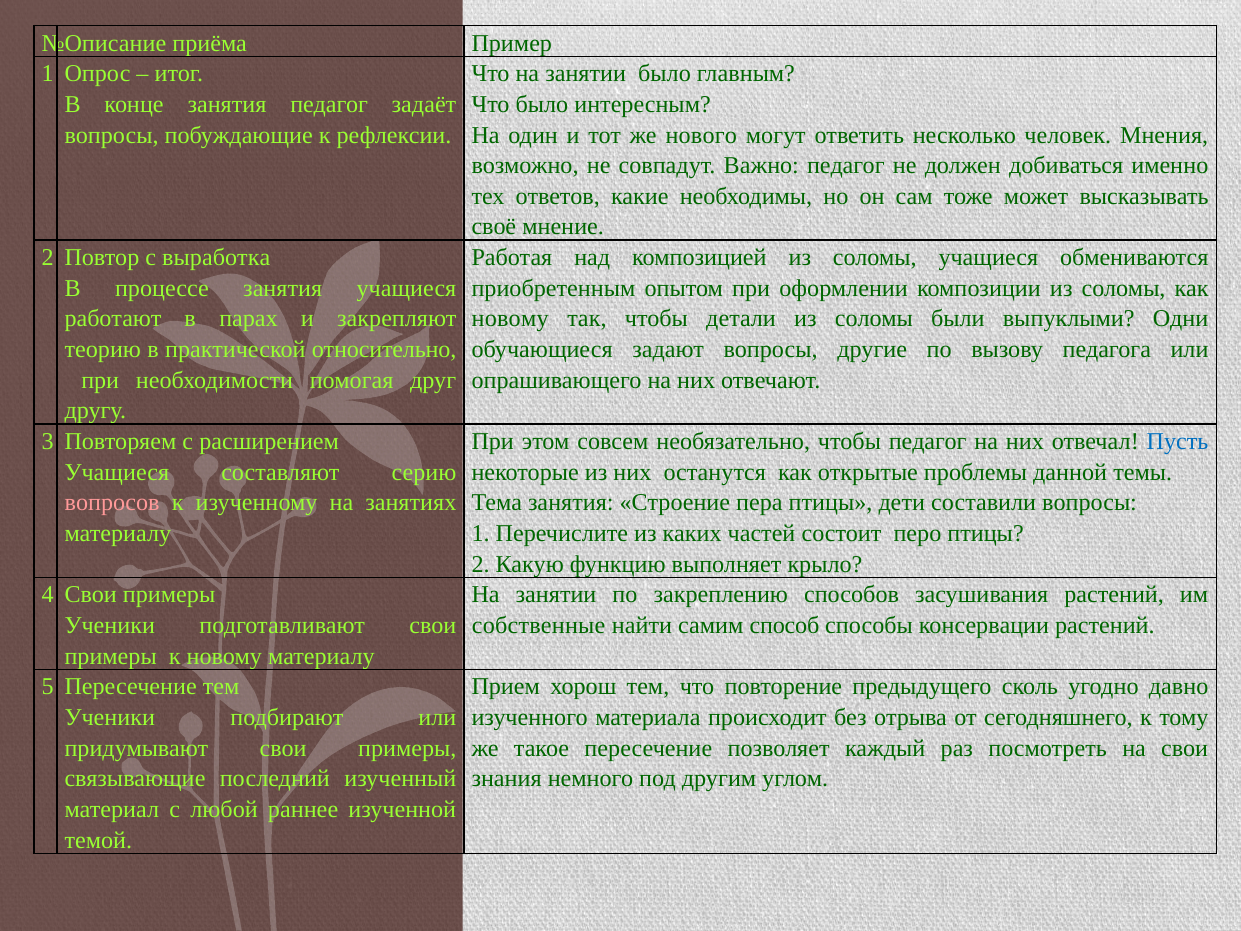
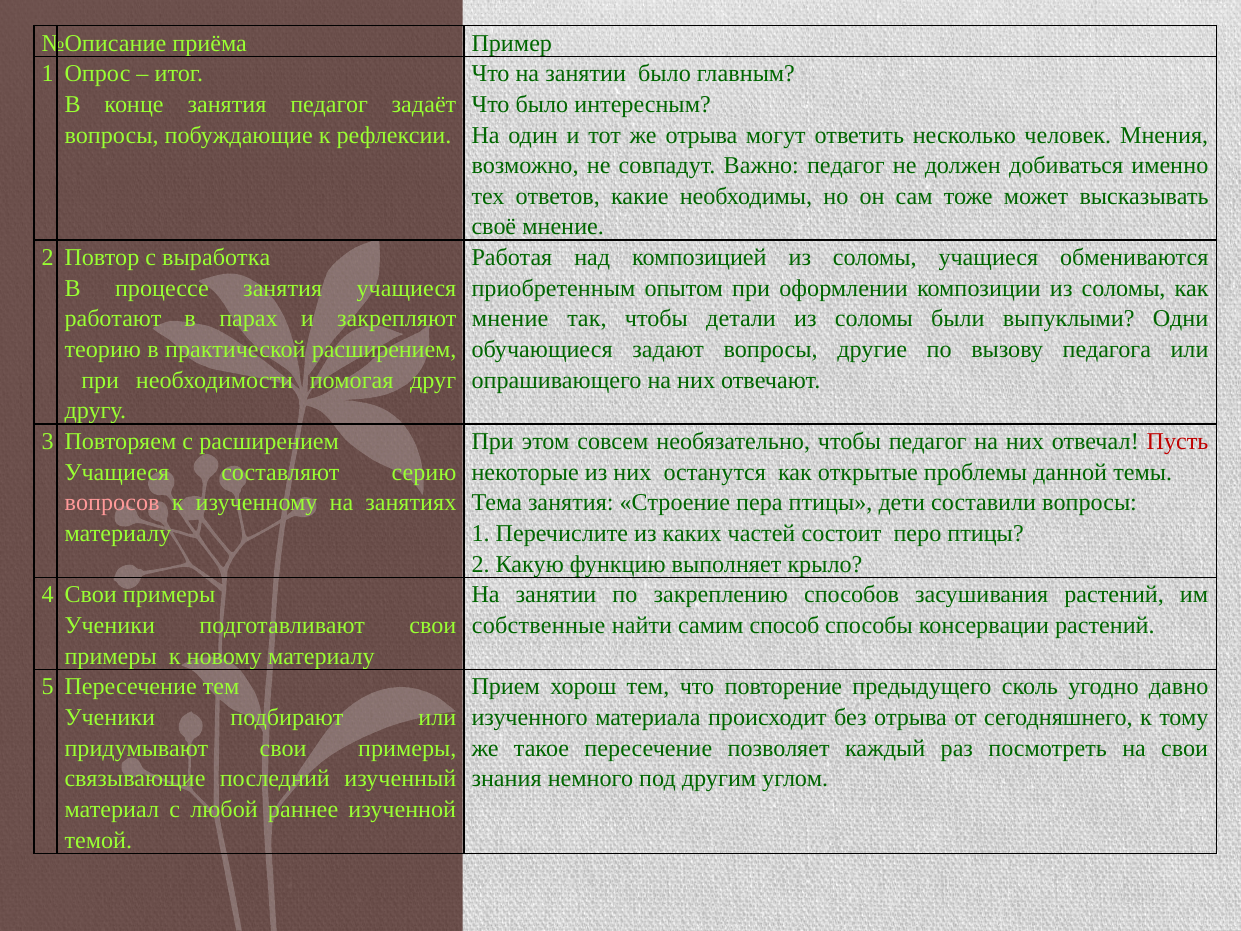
же нового: нового -> отрыва
новому at (510, 319): новому -> мнение
практической относительно: относительно -> расширением
Пусть colour: blue -> red
